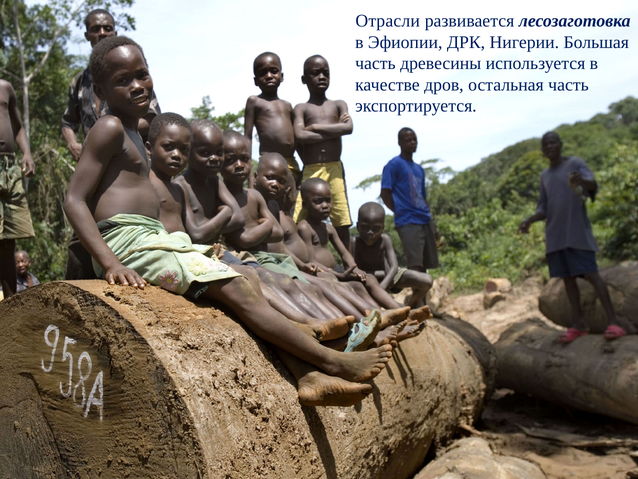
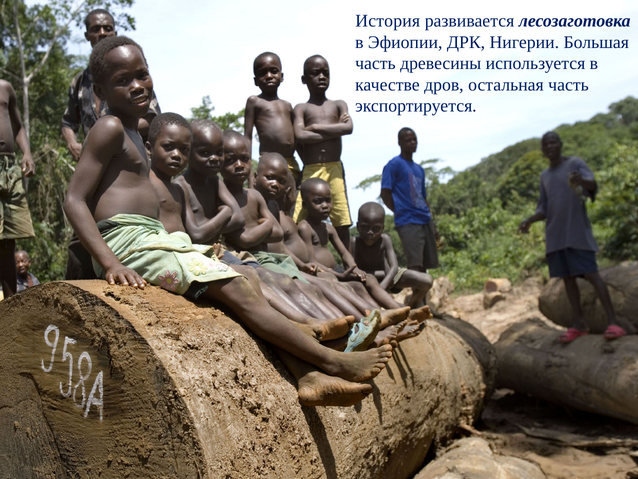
Отрасли: Отрасли -> История
